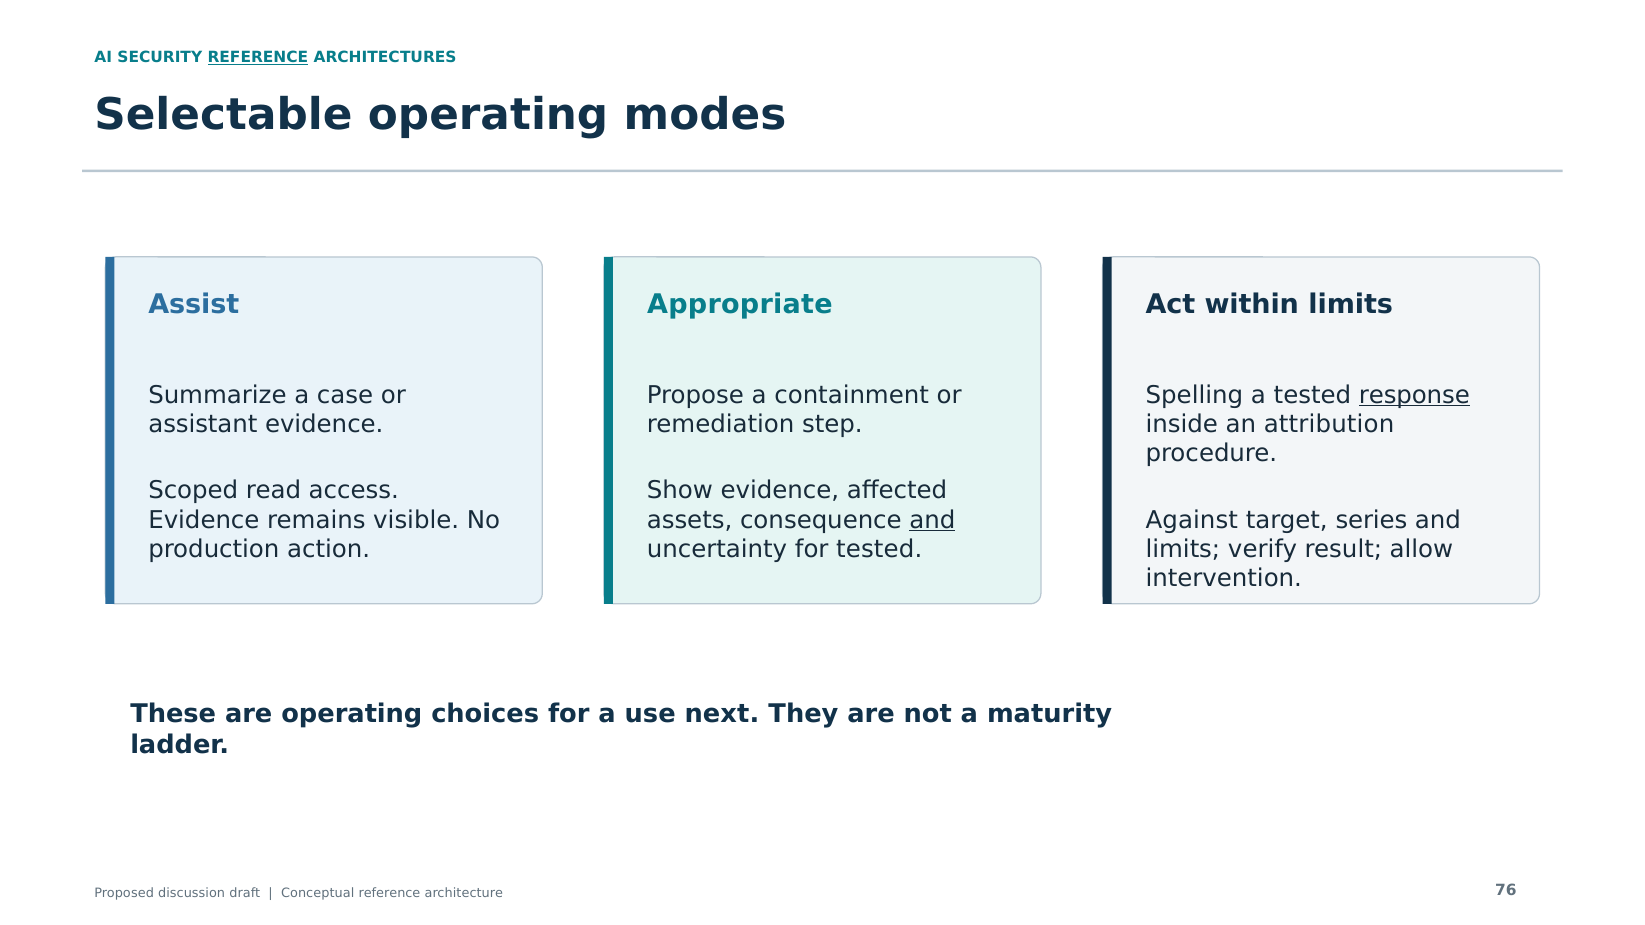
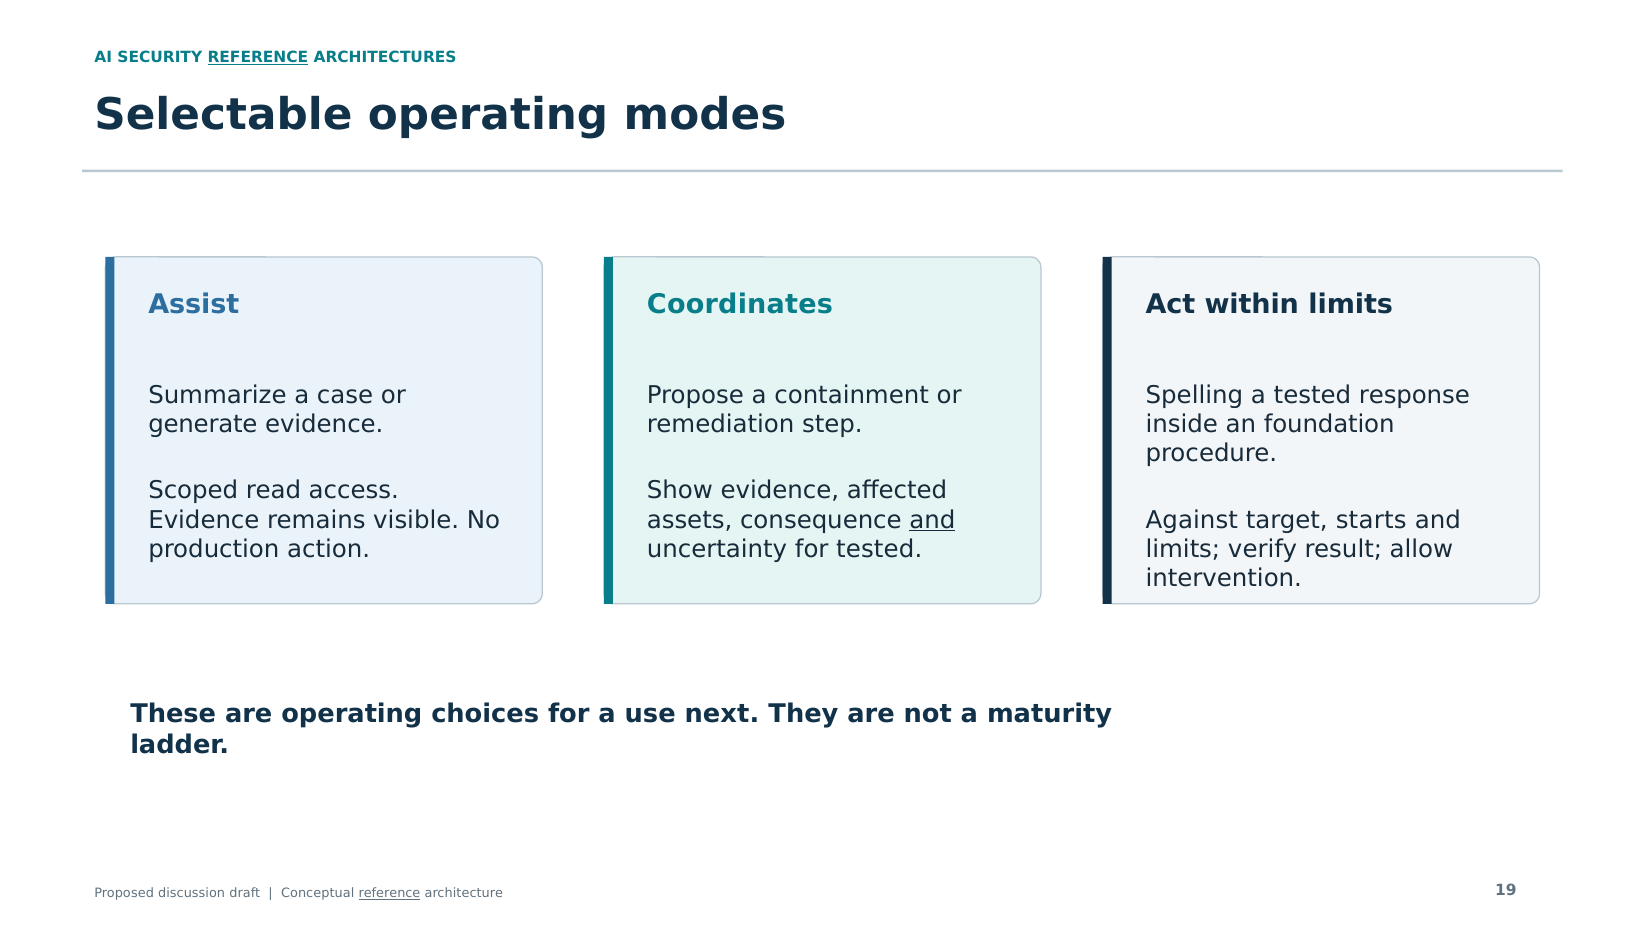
Appropriate: Appropriate -> Coordinates
response underline: present -> none
assistant: assistant -> generate
attribution: attribution -> foundation
series: series -> starts
reference at (389, 894) underline: none -> present
76: 76 -> 19
